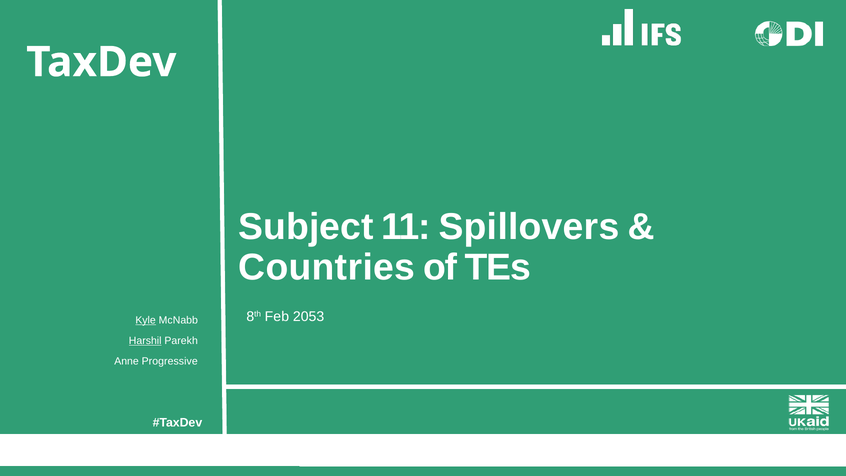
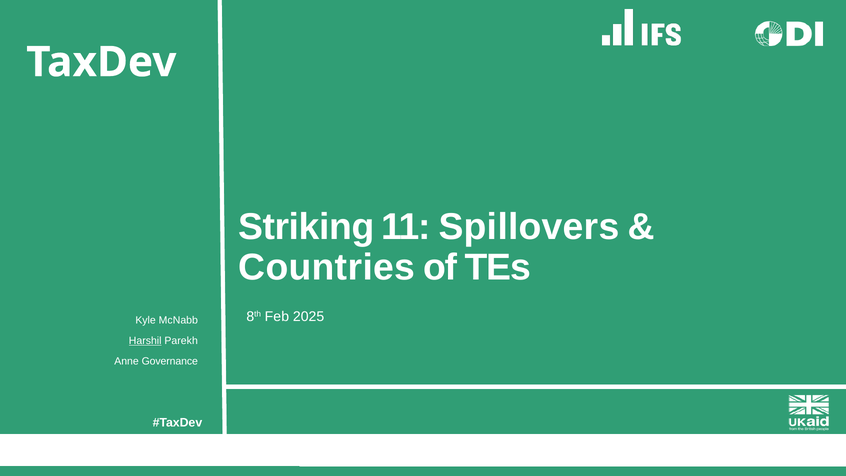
Subject: Subject -> Striking
2053: 2053 -> 2025
Kyle underline: present -> none
Progressive: Progressive -> Governance
